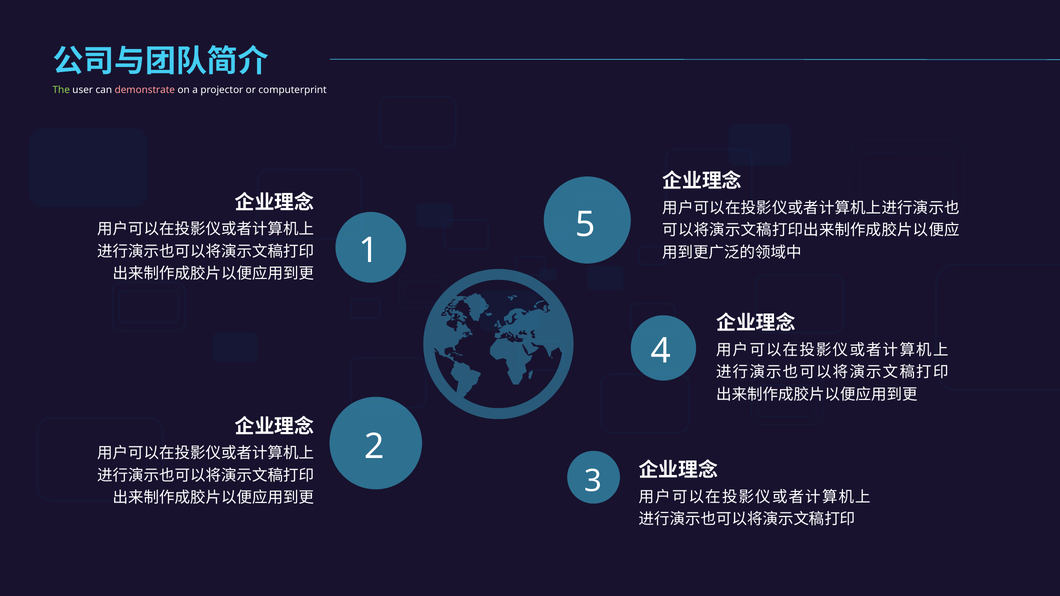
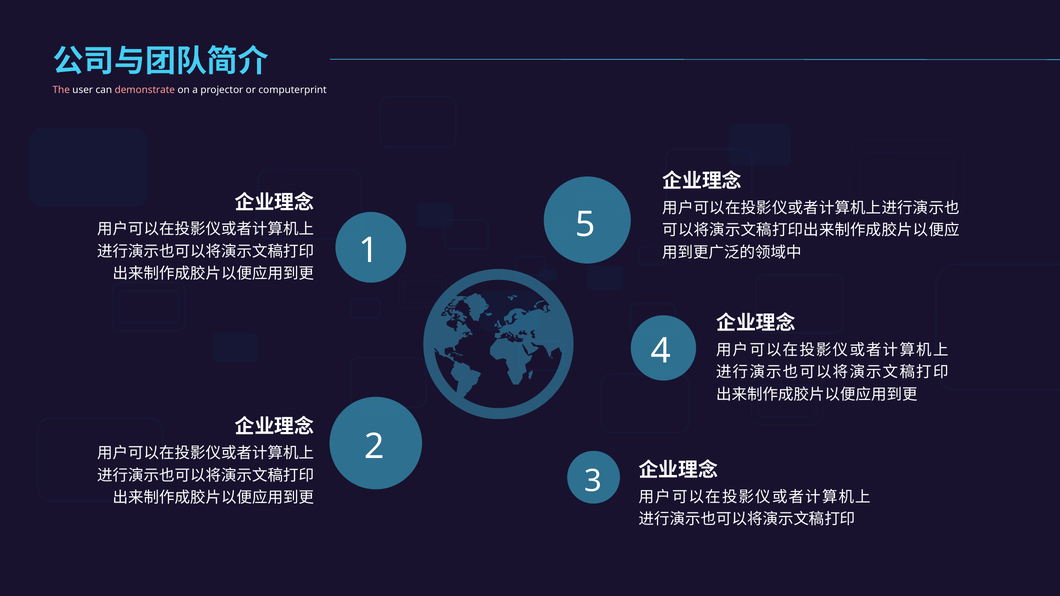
The colour: light green -> pink
